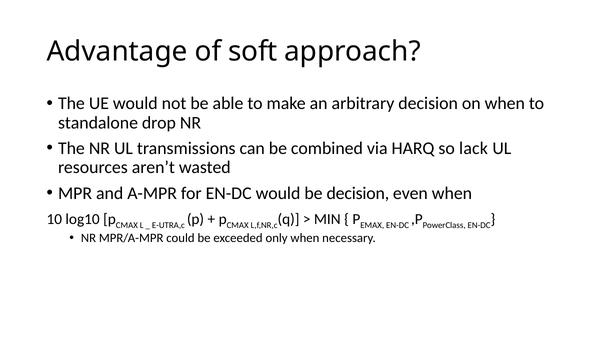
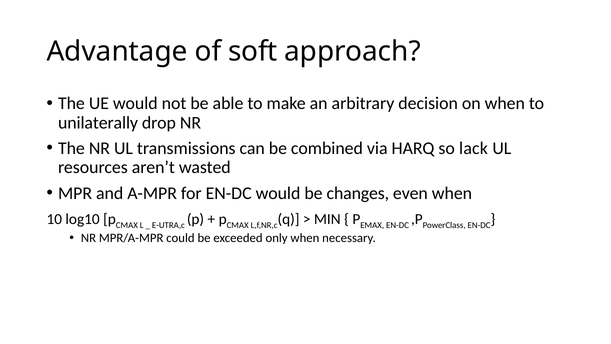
standalone: standalone -> unilaterally
be decision: decision -> changes
